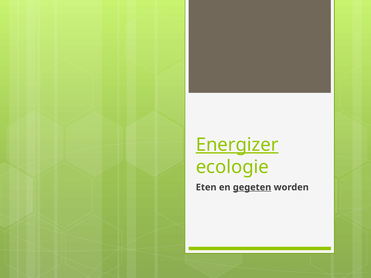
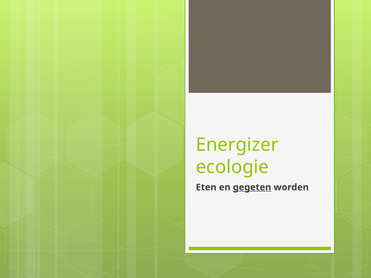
Energizer underline: present -> none
